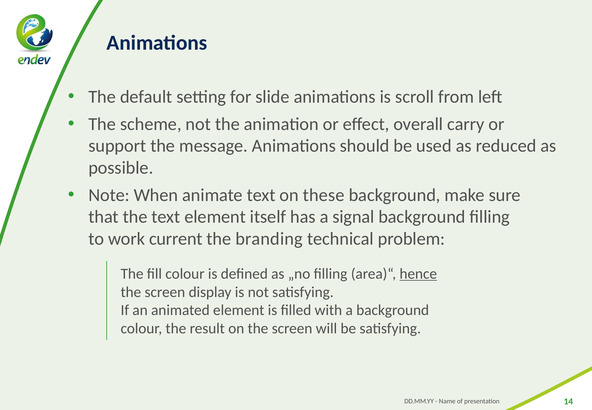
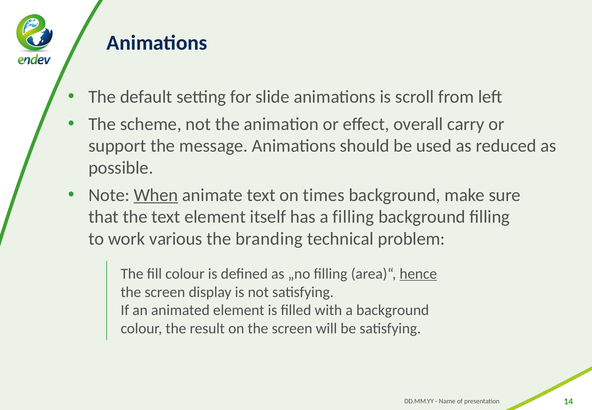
When underline: none -> present
these: these -> times
a signal: signal -> filling
current: current -> various
